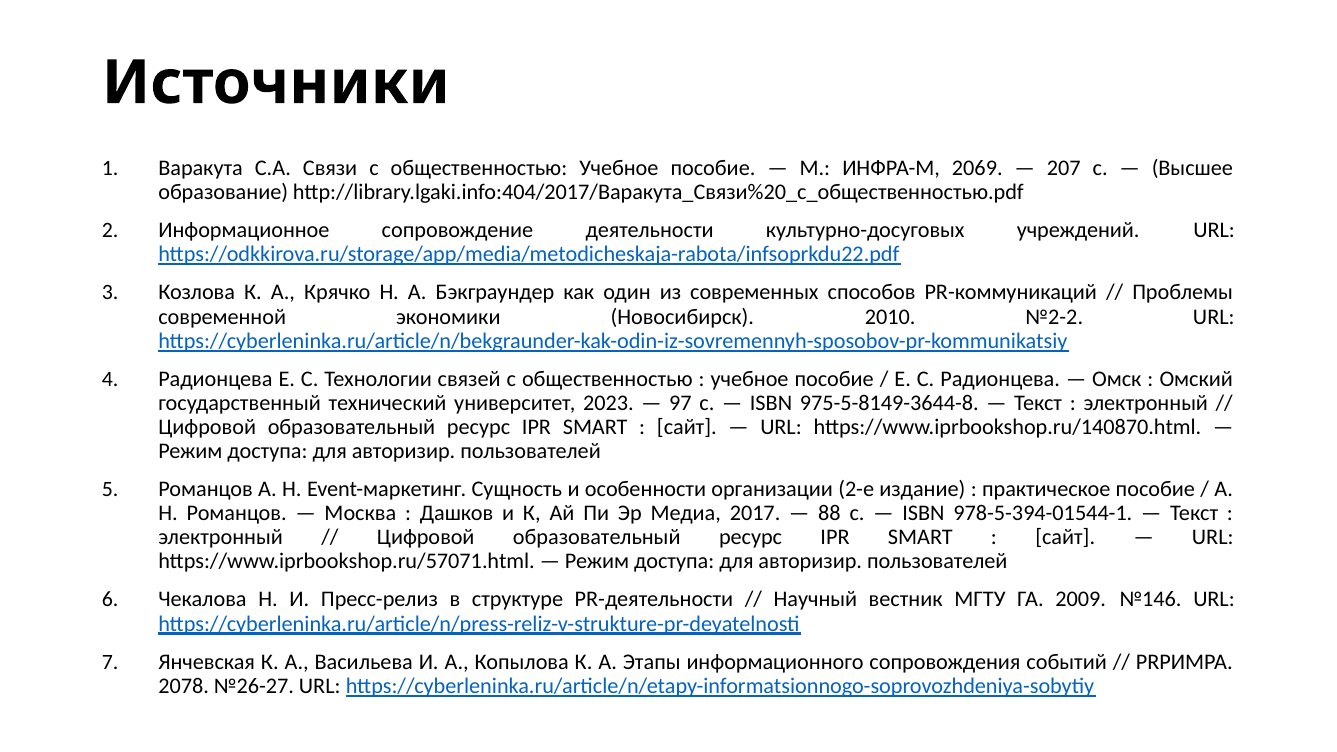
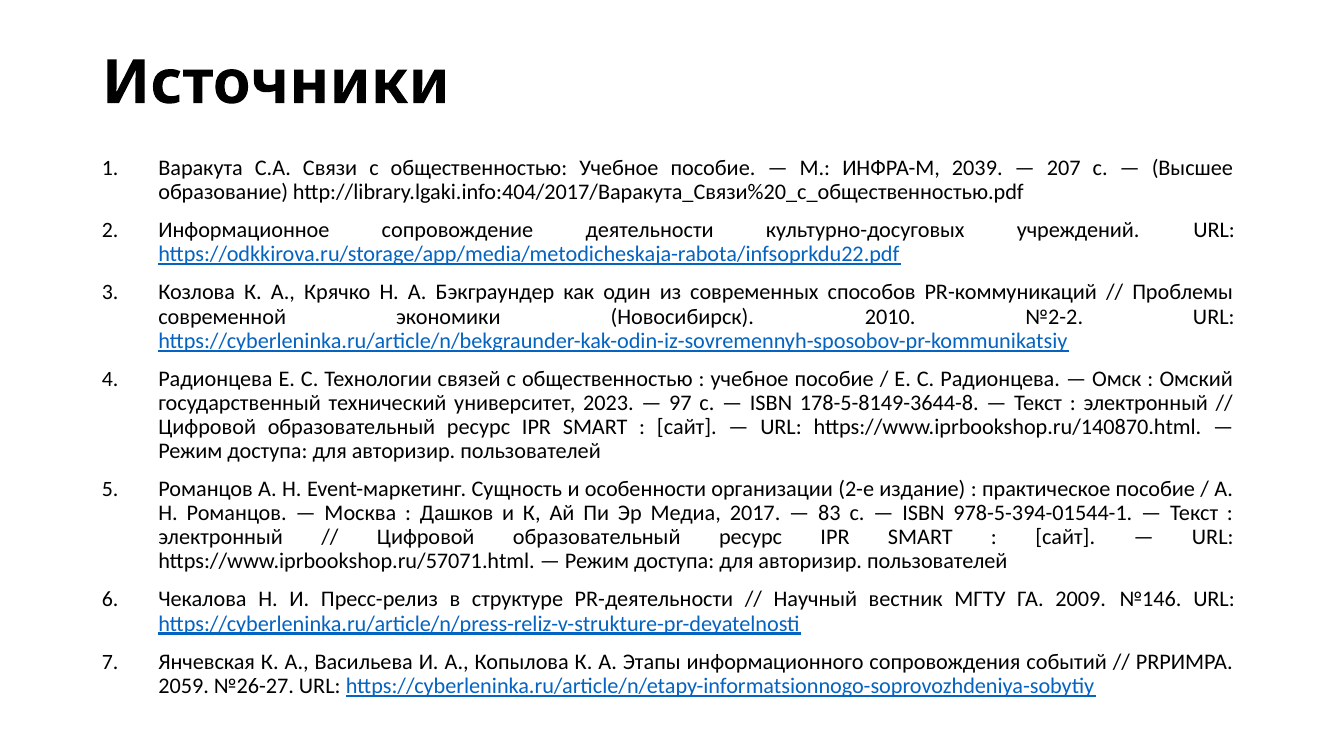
2069: 2069 -> 2039
975-5-8149-3644-8: 975-5-8149-3644-8 -> 178-5-8149-3644-8
88: 88 -> 83
2078: 2078 -> 2059
